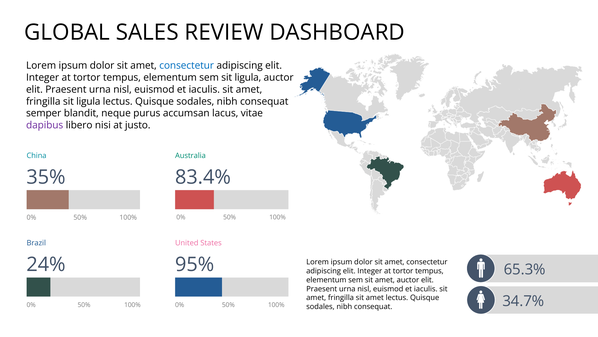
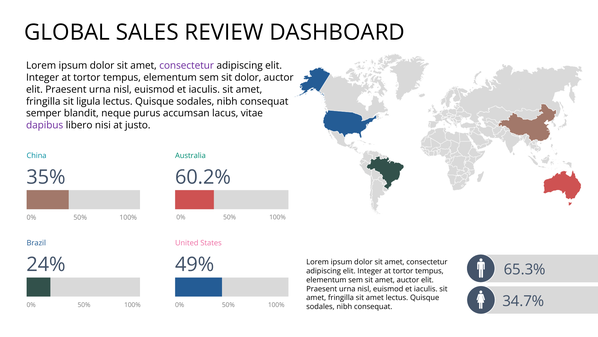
consectetur at (187, 65) colour: blue -> purple
sem sit ligula: ligula -> dolor
83.4%: 83.4% -> 60.2%
95%: 95% -> 49%
